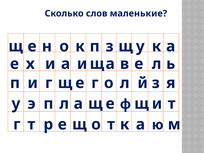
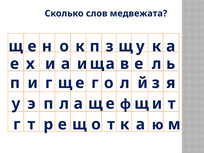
маленькие: маленькие -> медвежата
